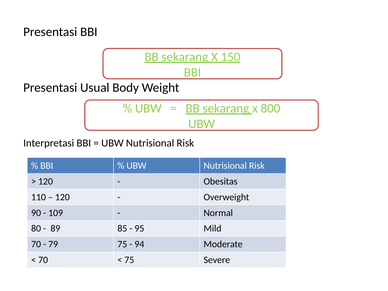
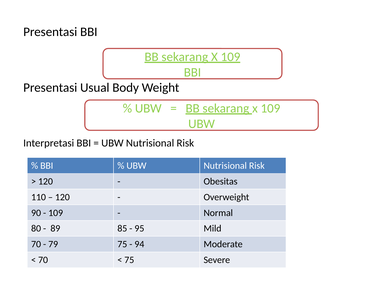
150 at (231, 57): 150 -> 109
800 at (270, 108): 800 -> 109
